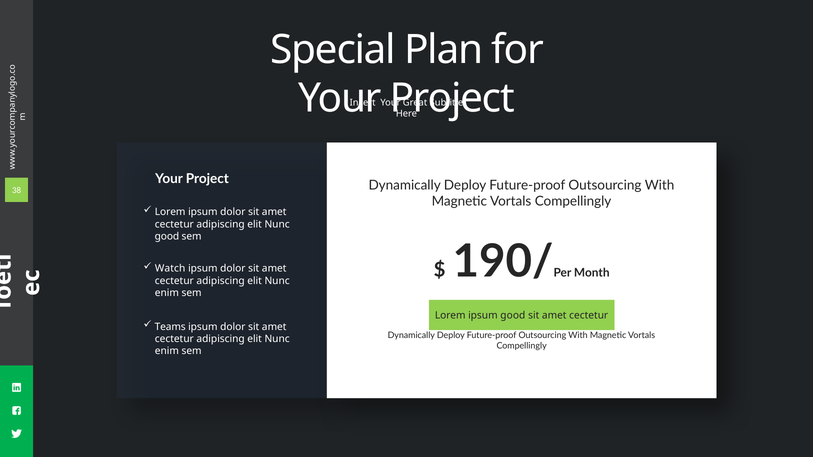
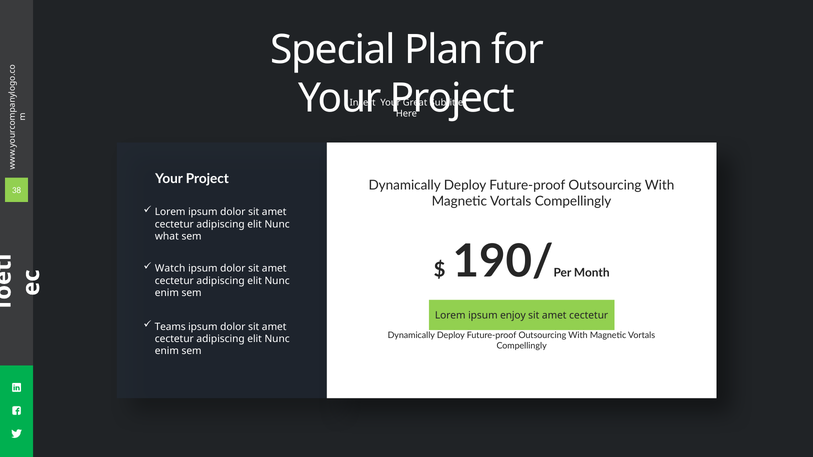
good at (167, 237): good -> what
ipsum good: good -> enjoy
